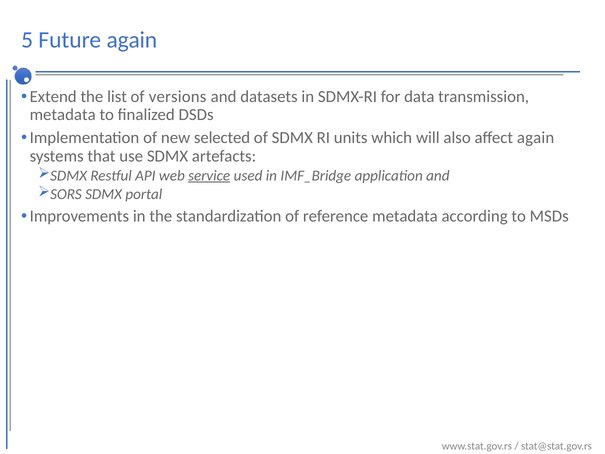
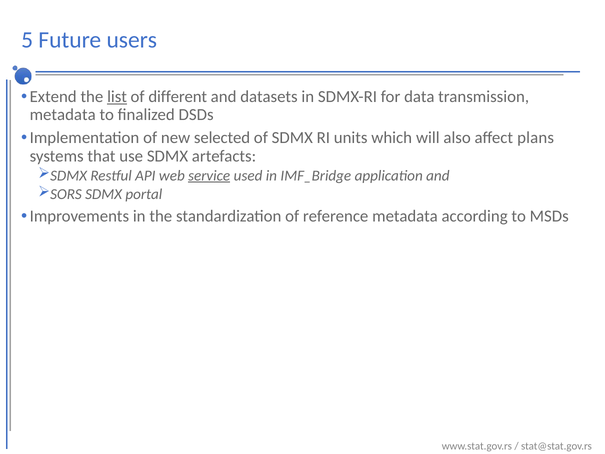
Future again: again -> users
list underline: none -> present
versions: versions -> different
affect again: again -> plans
